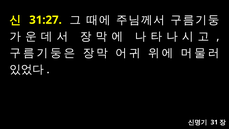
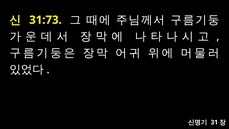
31:27: 31:27 -> 31:73
